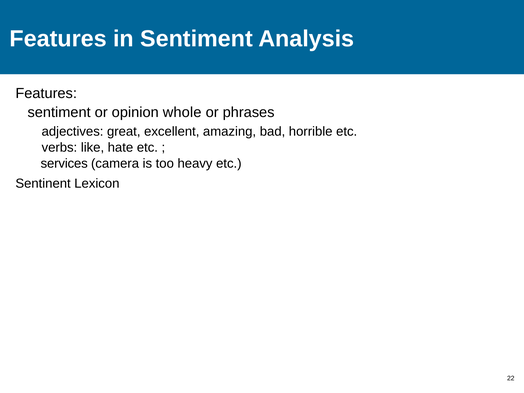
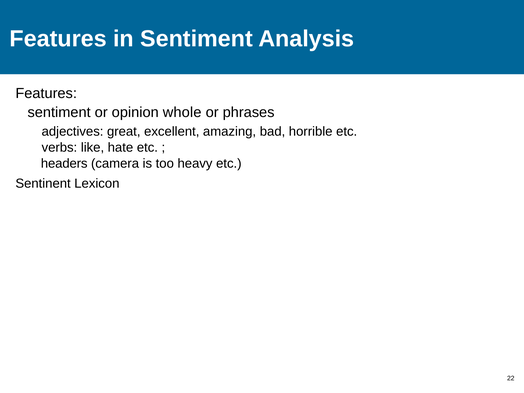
services: services -> headers
